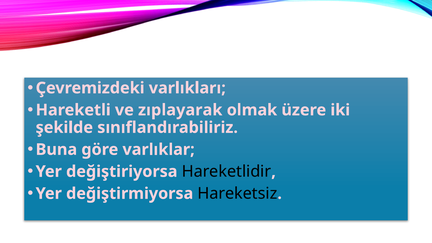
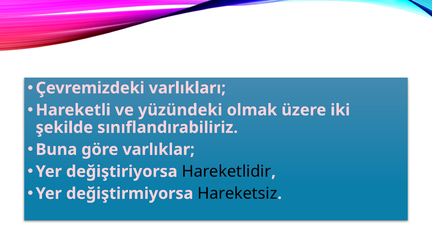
zıplayarak: zıplayarak -> yüzündeki
